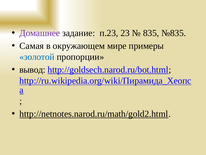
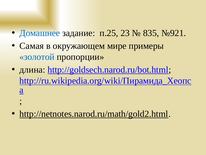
Домашнее colour: purple -> blue
п.23: п.23 -> п.25
№835: №835 -> №921
вывод: вывод -> длина
